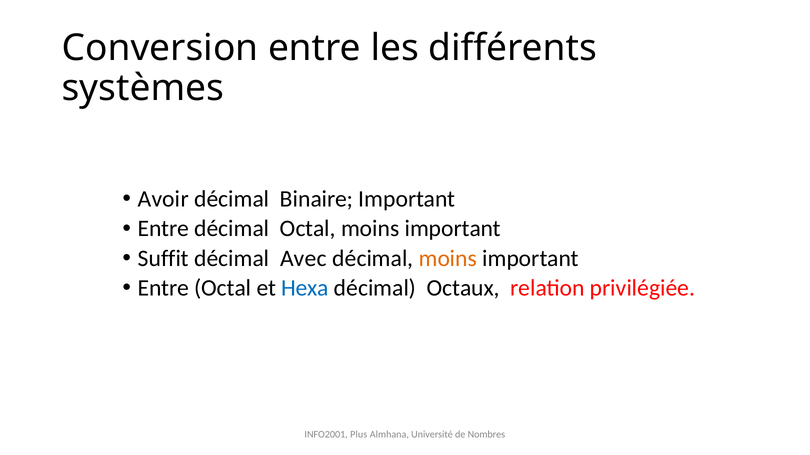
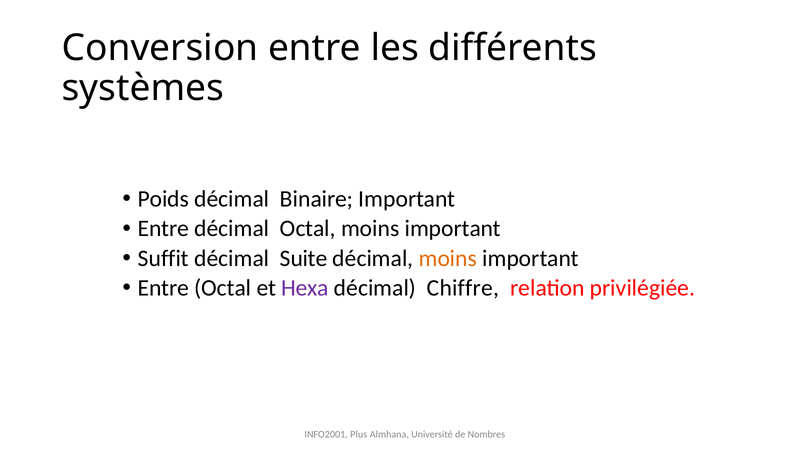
Avoir: Avoir -> Poids
Avec: Avec -> Suite
Hexa colour: blue -> purple
Octaux: Octaux -> Chiffre
